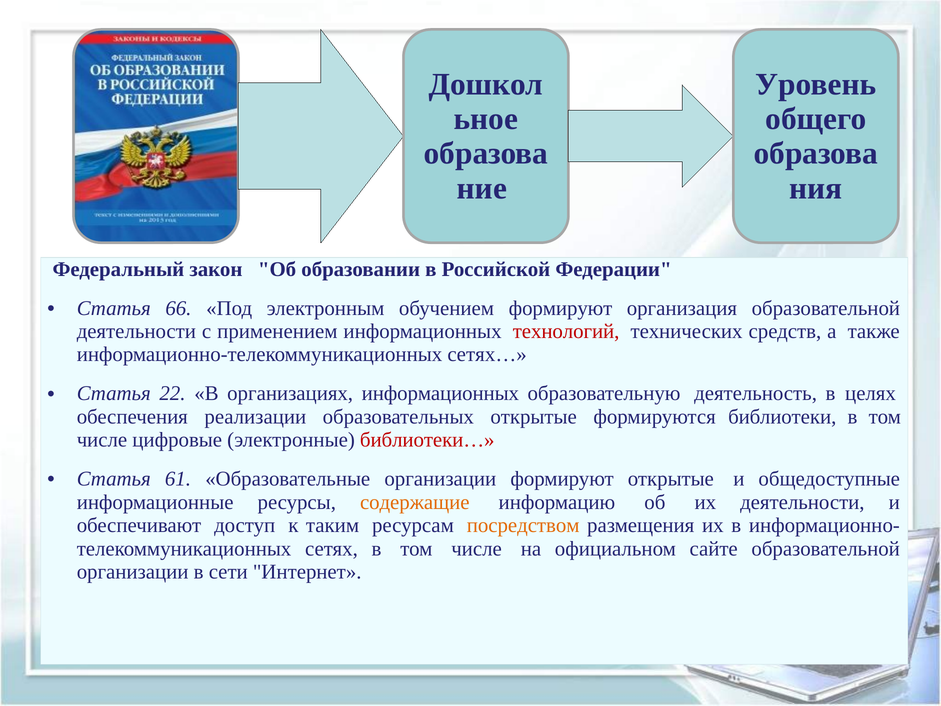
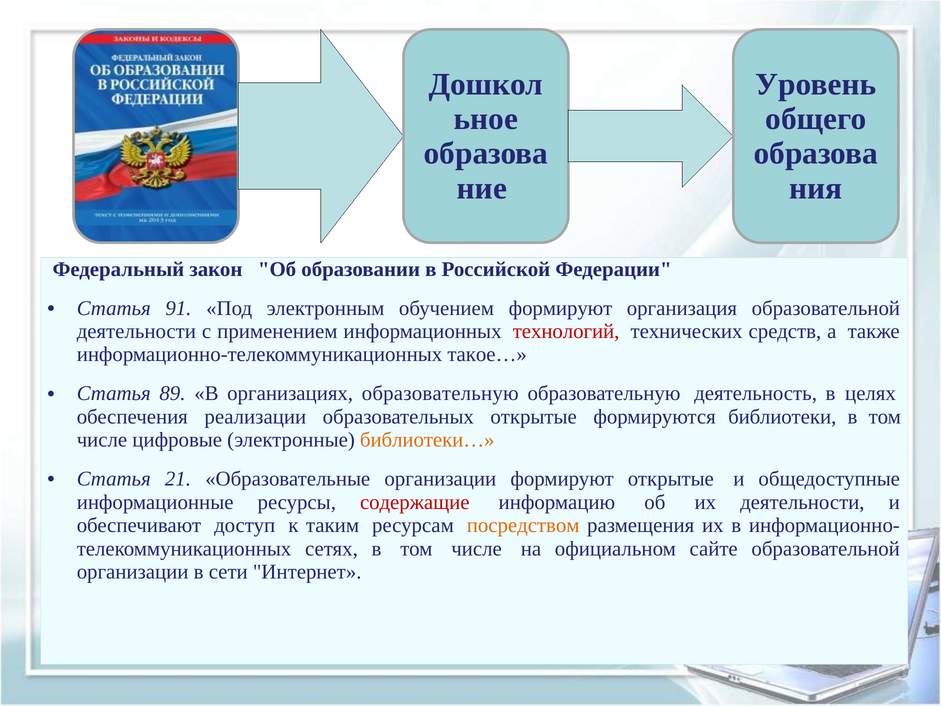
66: 66 -> 91
сетях…: сетях… -> такое…
22: 22 -> 89
организациях информационных: информационных -> образовательную
библиотеки… colour: red -> orange
61: 61 -> 21
содержащие colour: orange -> red
